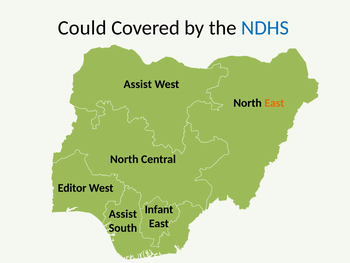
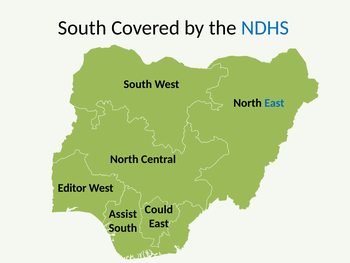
Could at (82, 28): Could -> South
Assist at (138, 84): Assist -> South
East at (274, 103) colour: orange -> blue
Infant: Infant -> Could
